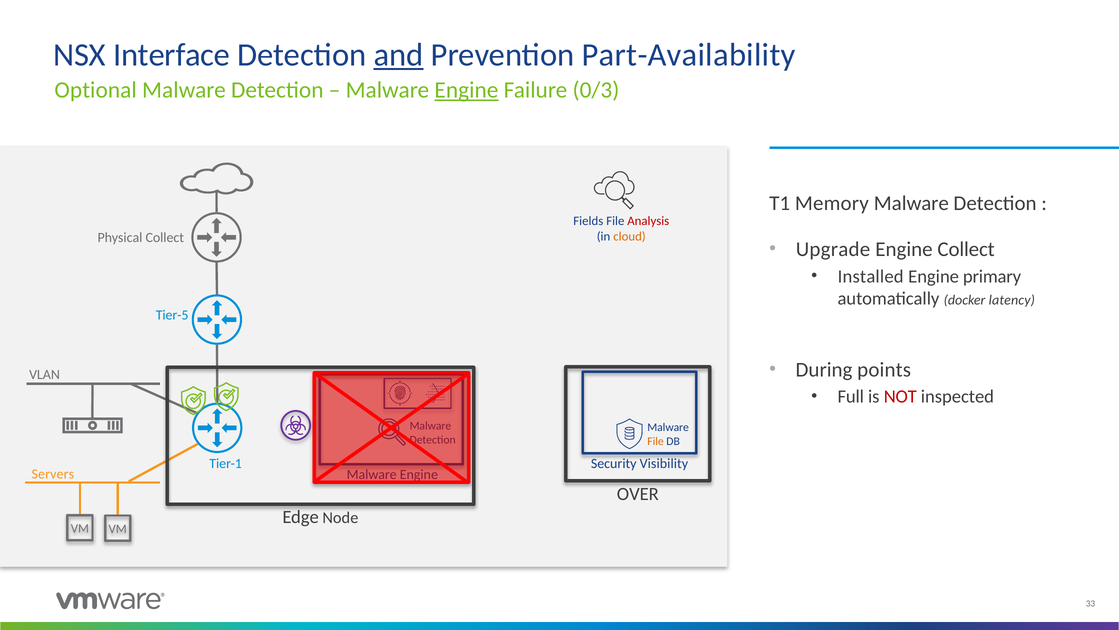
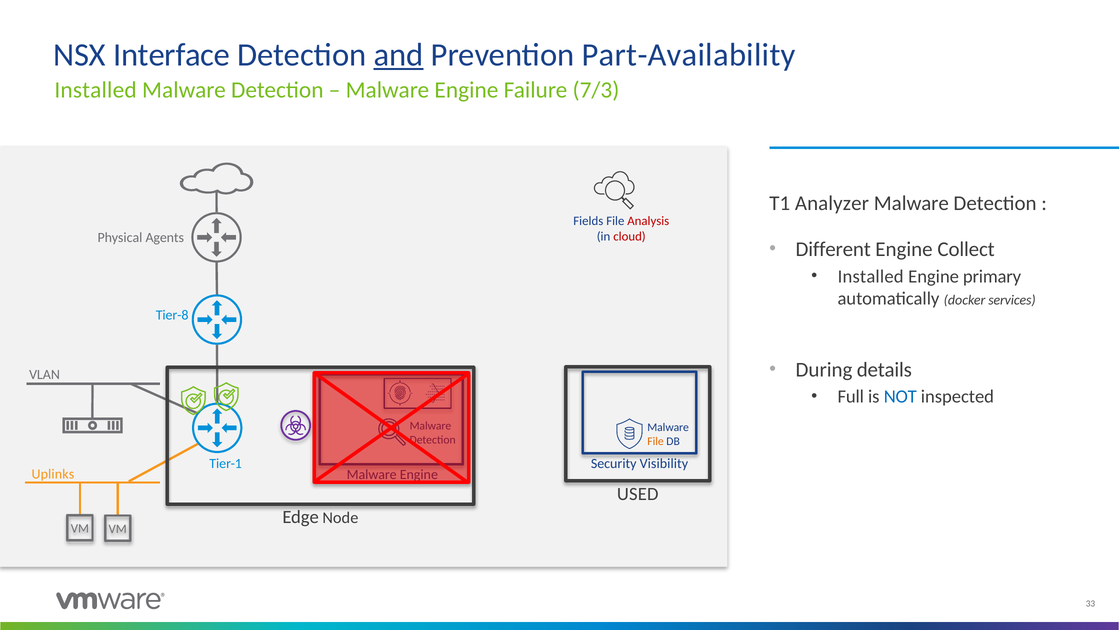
Optional at (96, 90): Optional -> Installed
Engine at (466, 90) underline: present -> none
0/3: 0/3 -> 7/3
Memory: Memory -> Analyzer
cloud colour: orange -> red
Physical Collect: Collect -> Agents
Upgrade: Upgrade -> Different
latency: latency -> services
Tier-5: Tier-5 -> Tier-8
points: points -> details
NOT colour: red -> blue
Servers: Servers -> Uplinks
OVER: OVER -> USED
